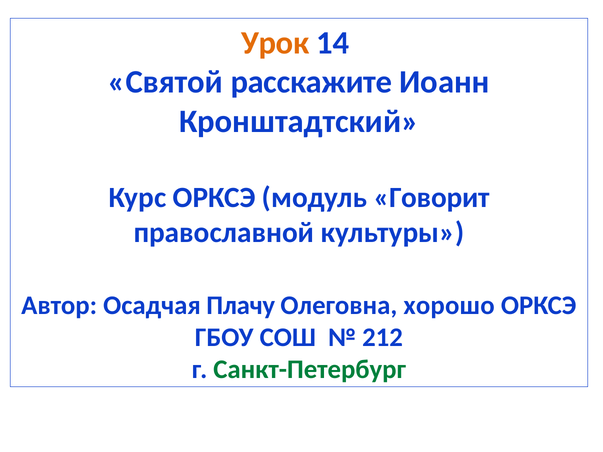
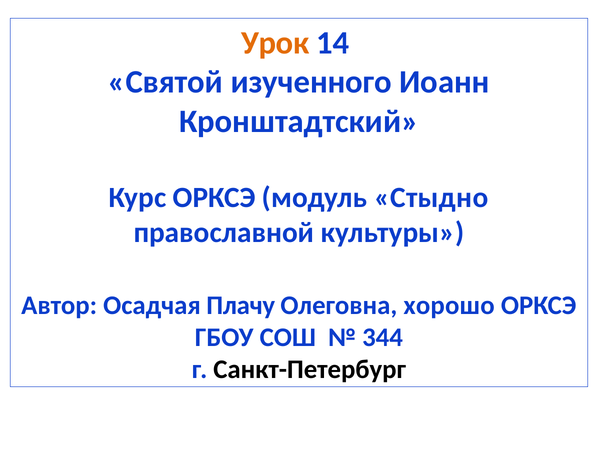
расскажите: расскажите -> изученного
Говорит: Говорит -> Стыдно
212: 212 -> 344
Санкт-Петербург colour: green -> black
